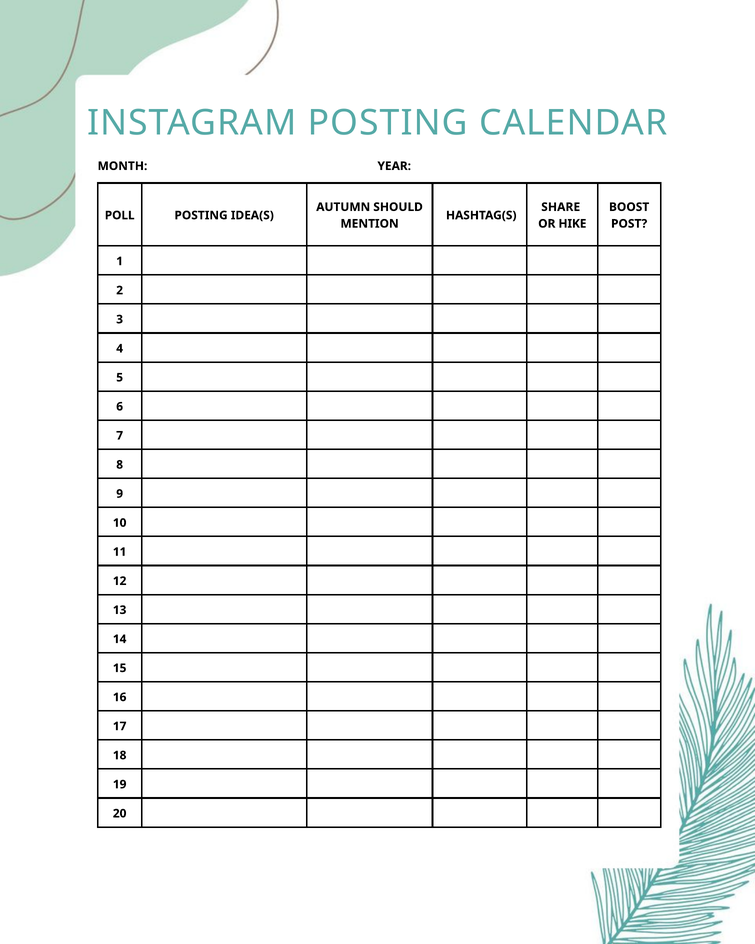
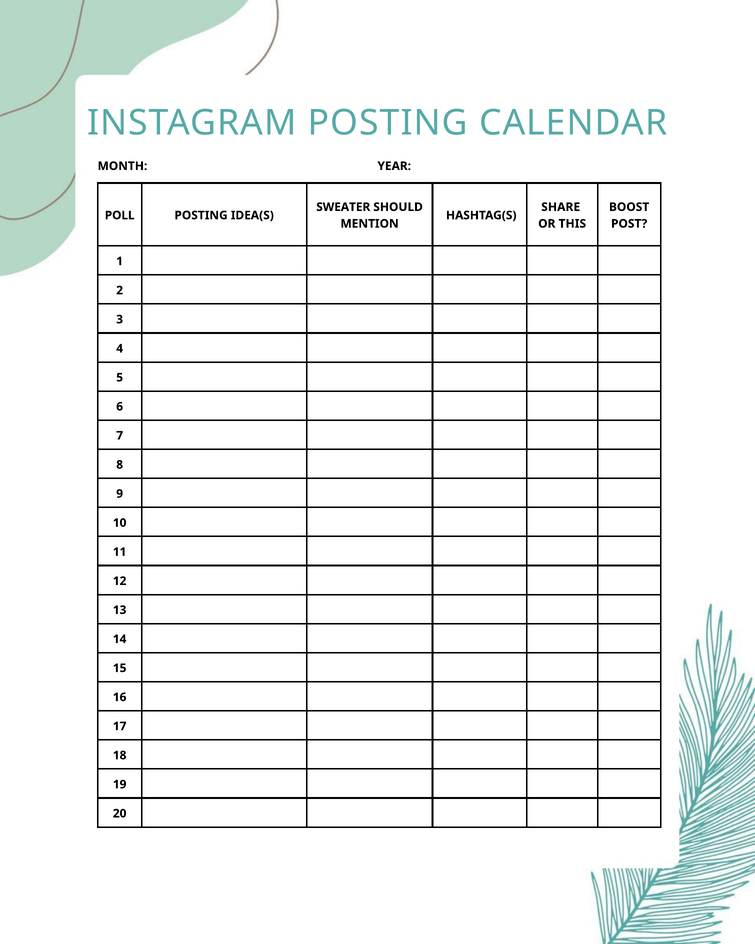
AUTUMN: AUTUMN -> SWEATER
HIKE: HIKE -> THIS
